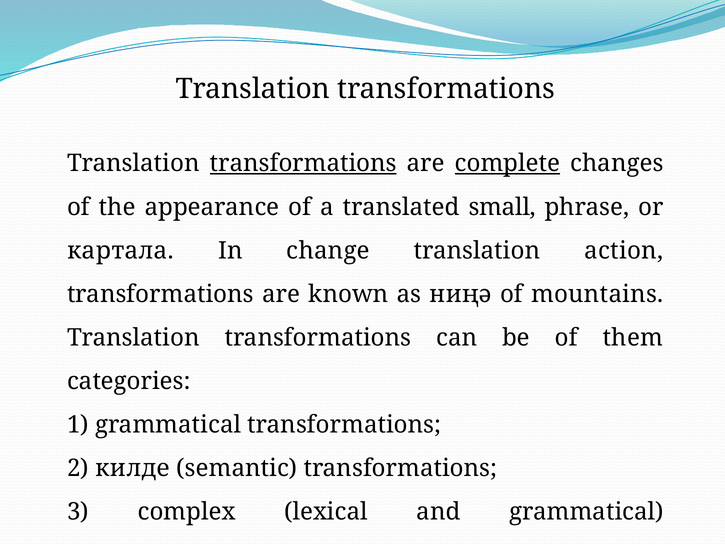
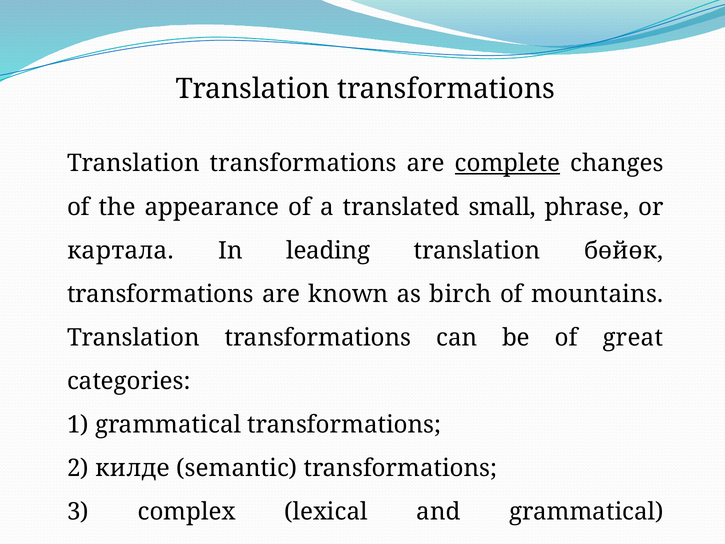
transformations at (303, 163) underline: present -> none
change: change -> leading
action: action -> бөйөк
ниңә: ниңә -> birch
them: them -> great
